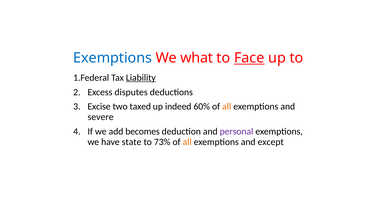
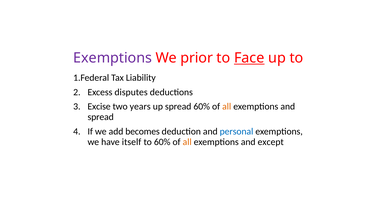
Exemptions at (113, 58) colour: blue -> purple
what: what -> prior
Liability underline: present -> none
taxed: taxed -> years
up indeed: indeed -> spread
severe at (101, 117): severe -> spread
personal colour: purple -> blue
state: state -> itself
to 73%: 73% -> 60%
